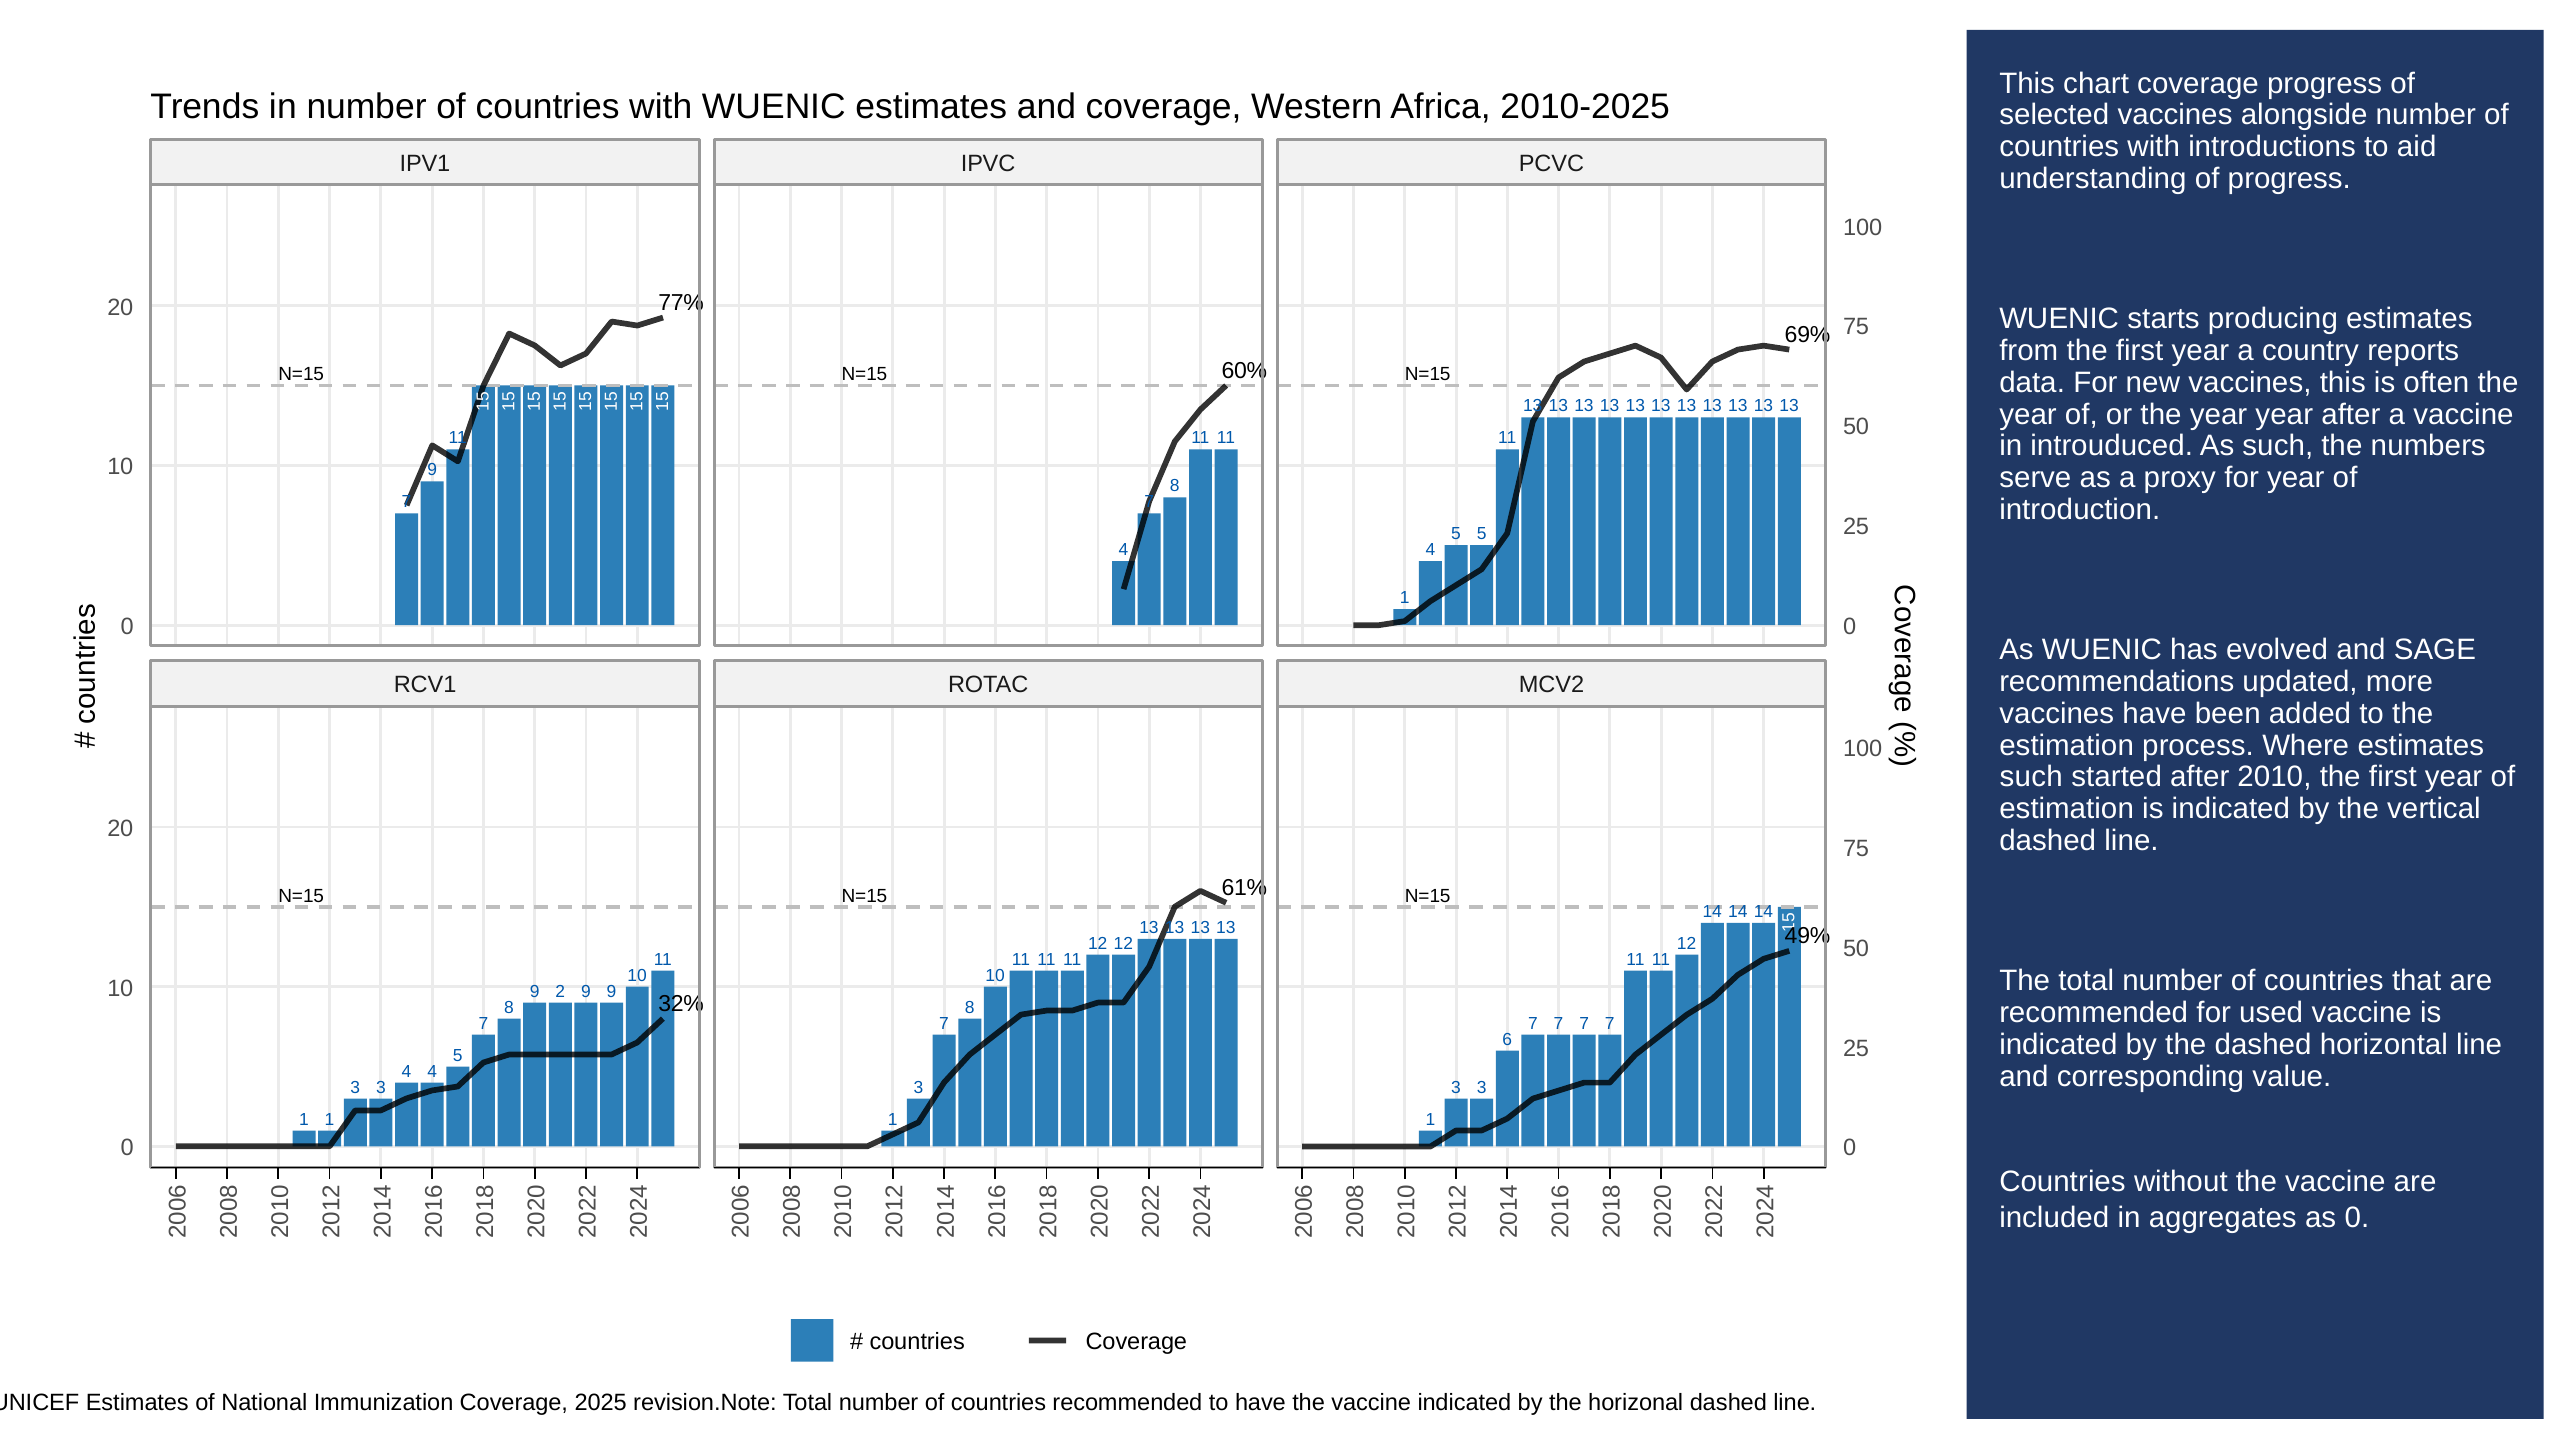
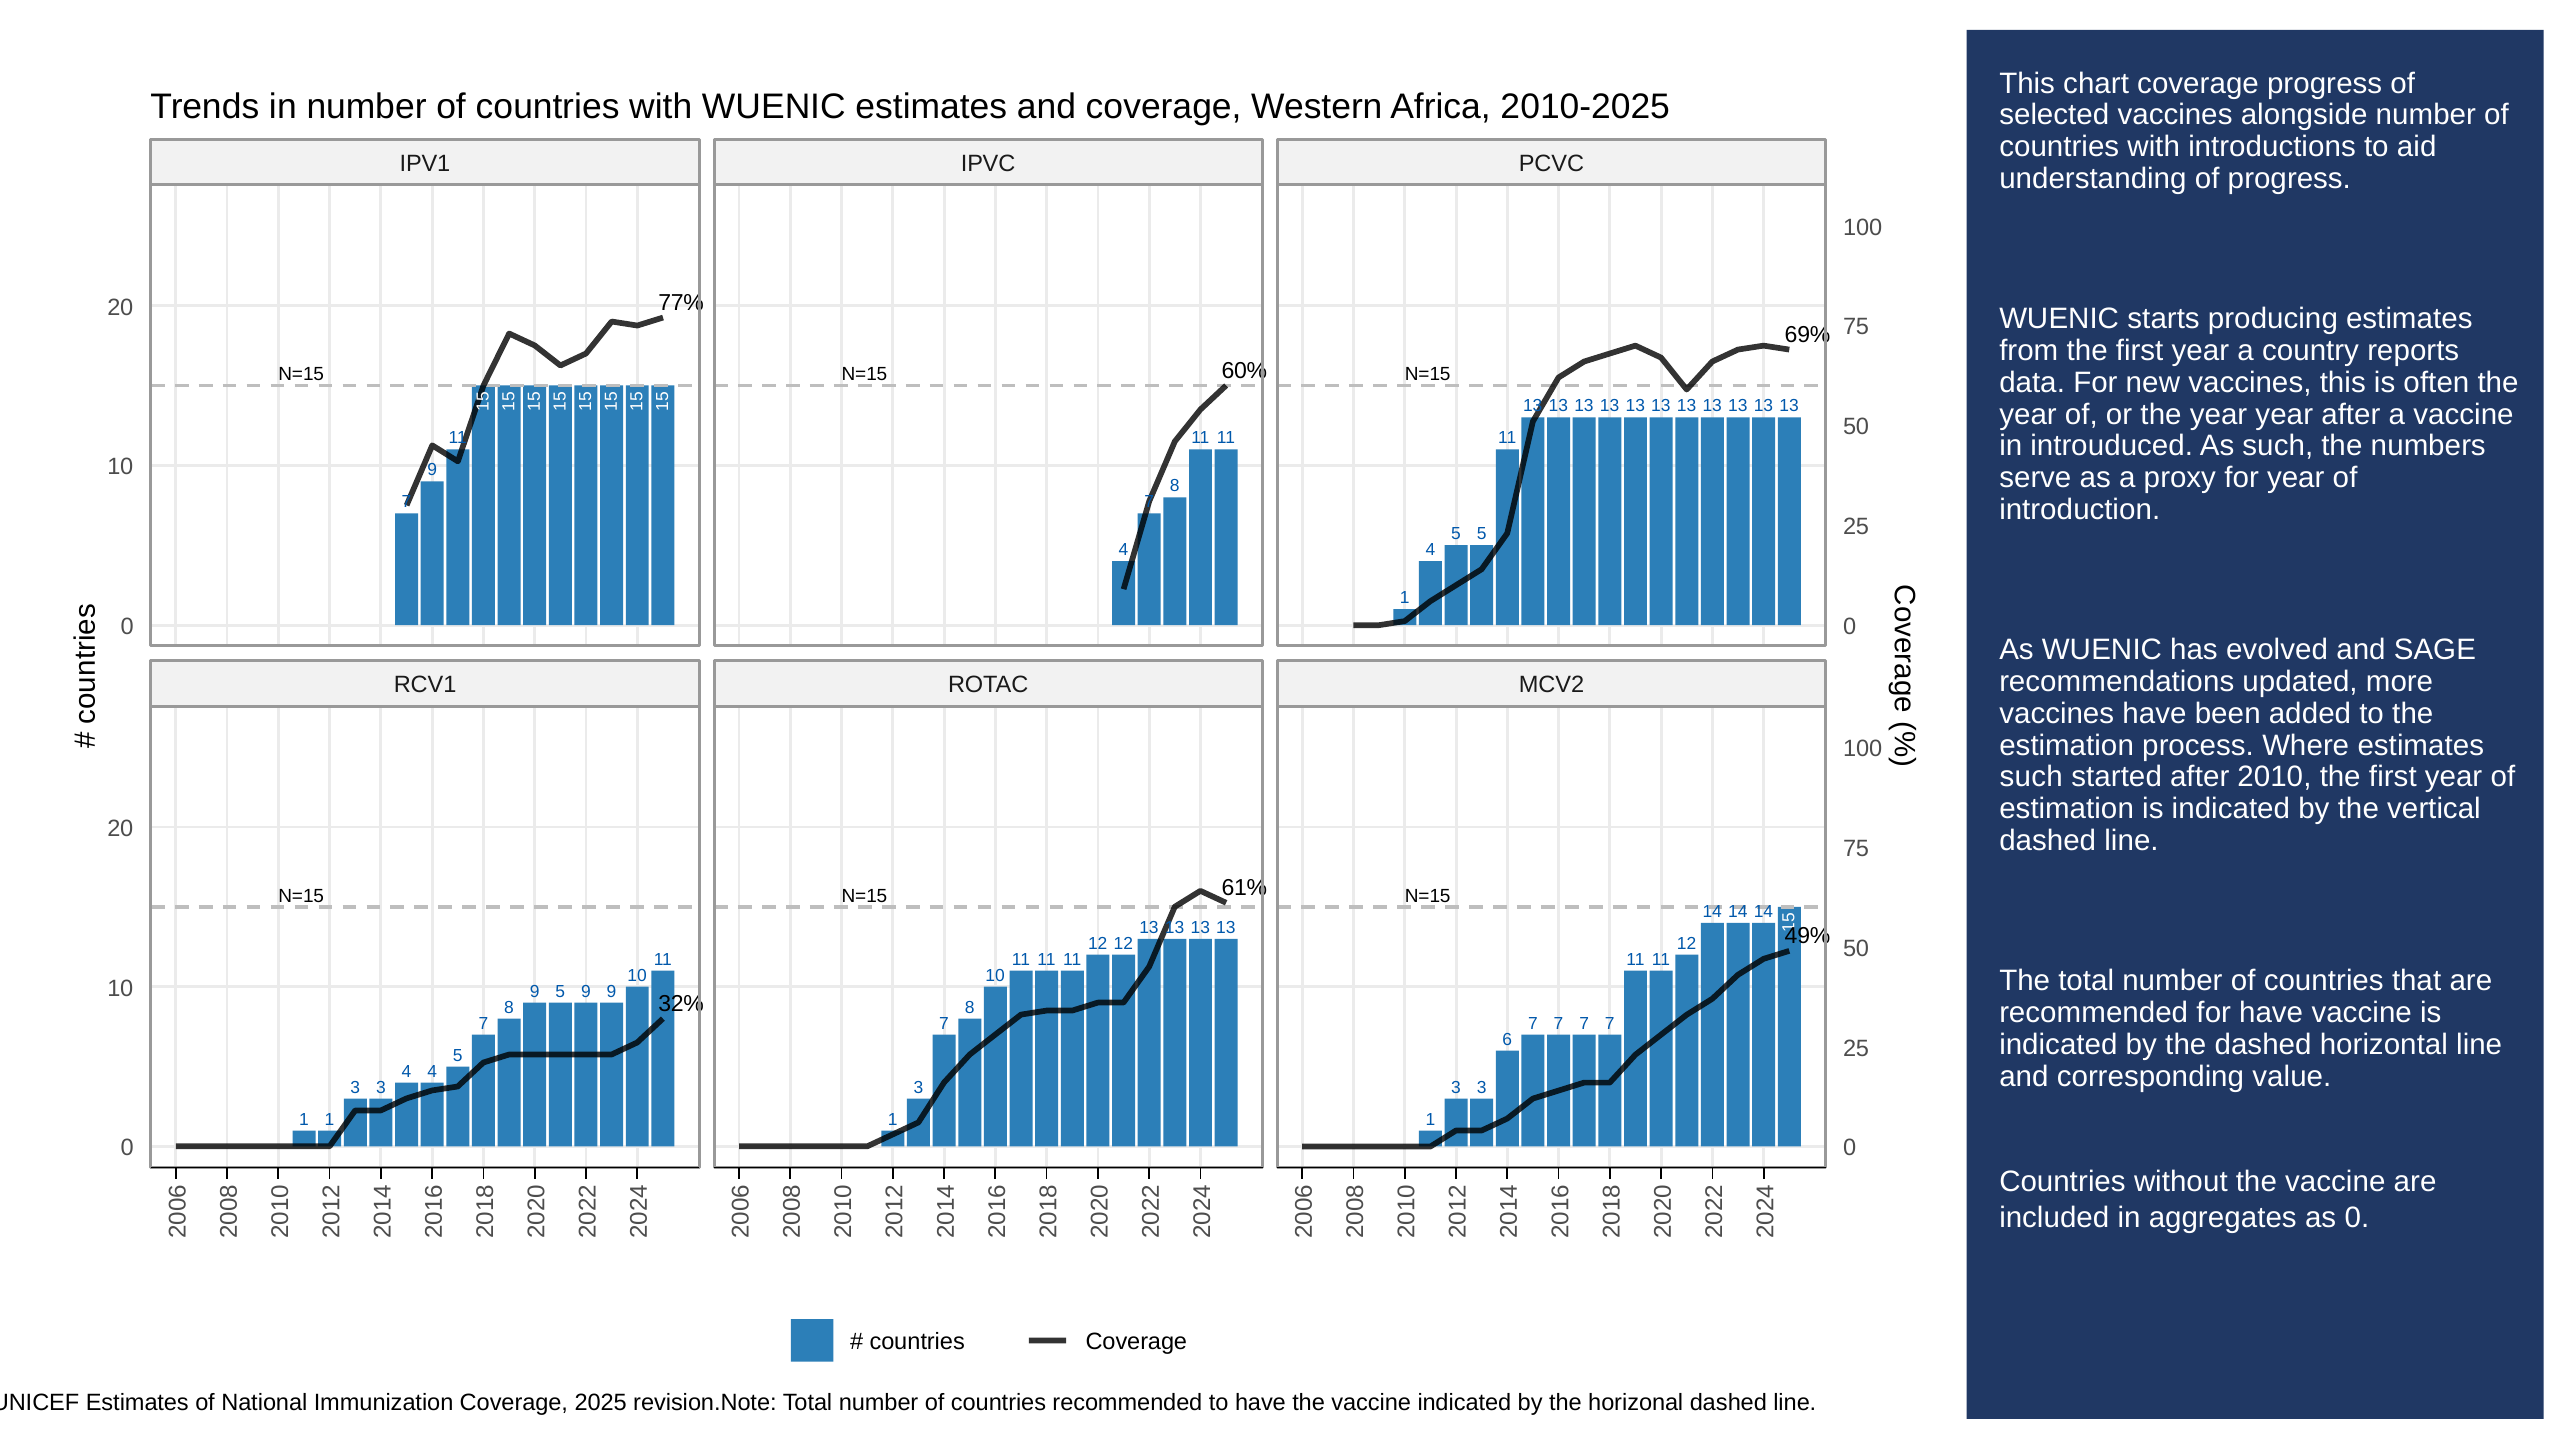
9 2: 2 -> 5
for used: used -> have
